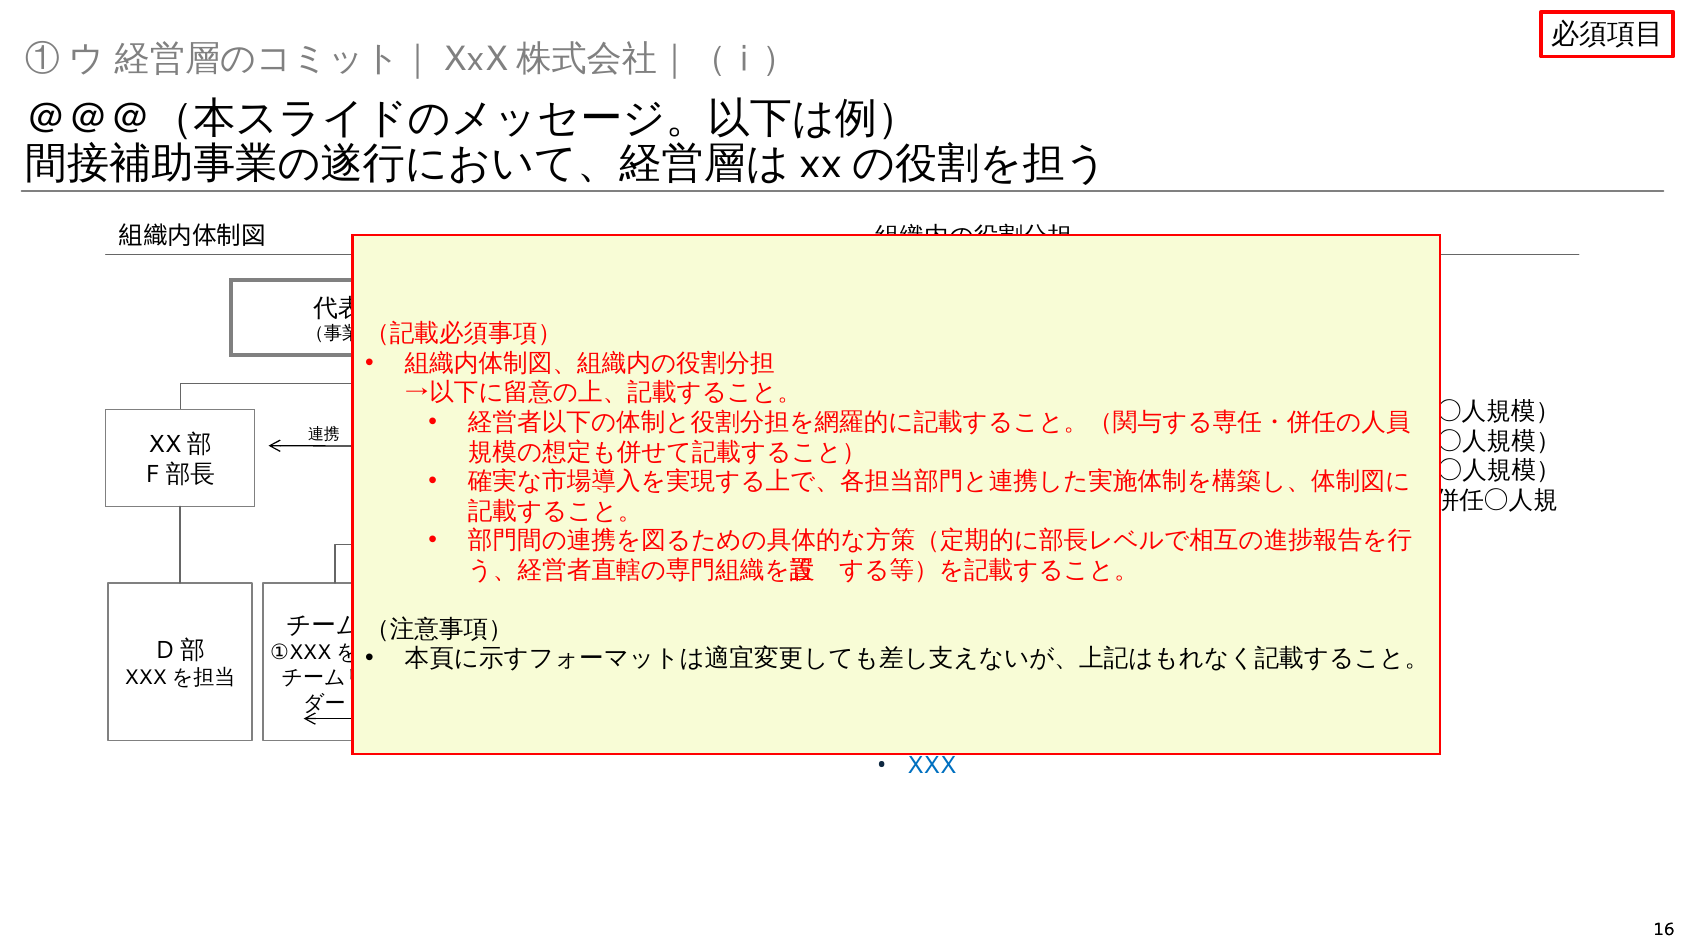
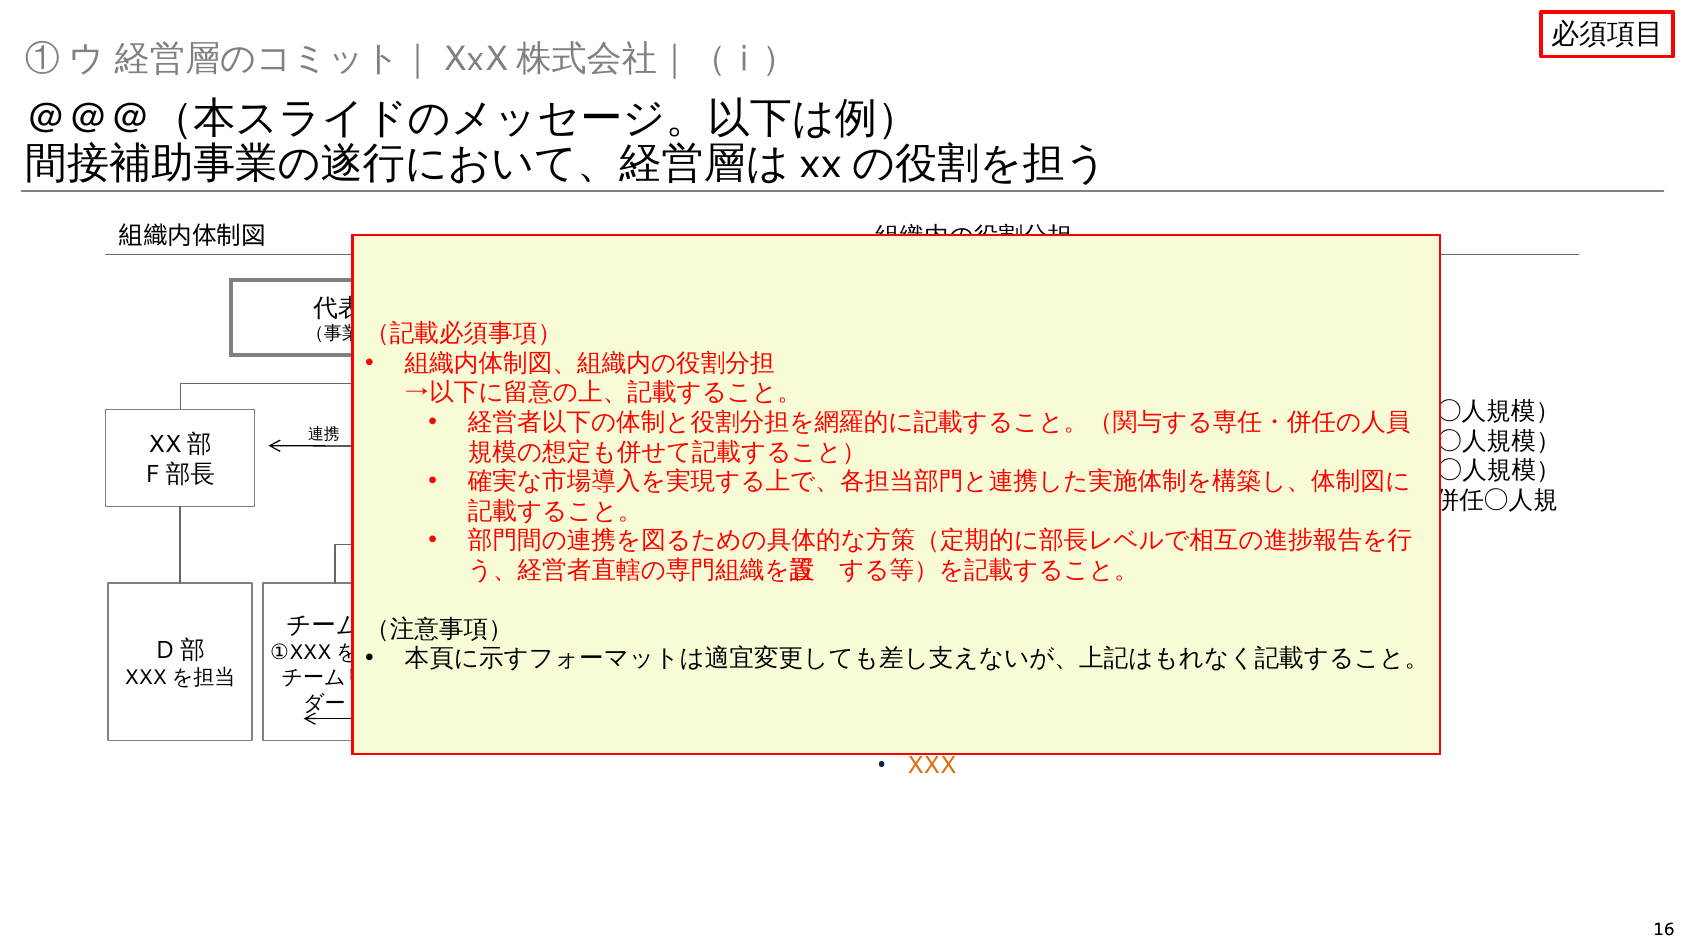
XXX at (932, 766) colour: blue -> orange
